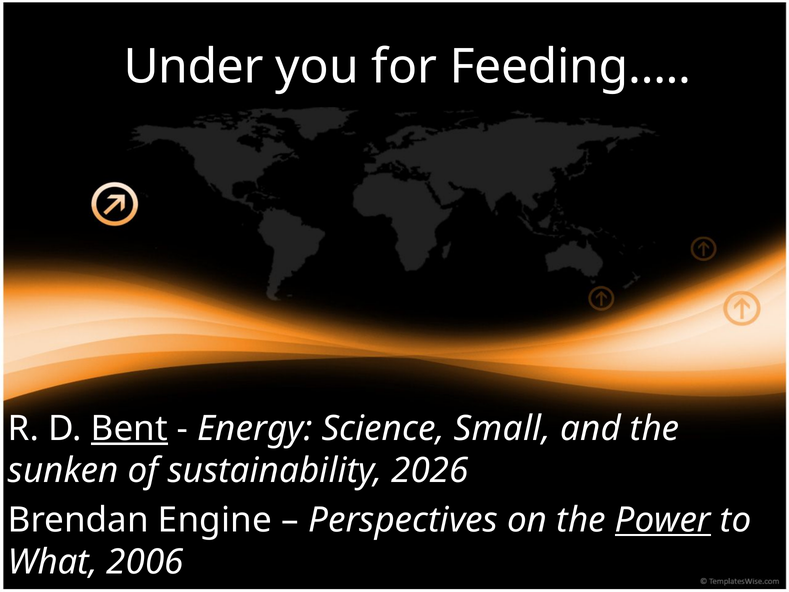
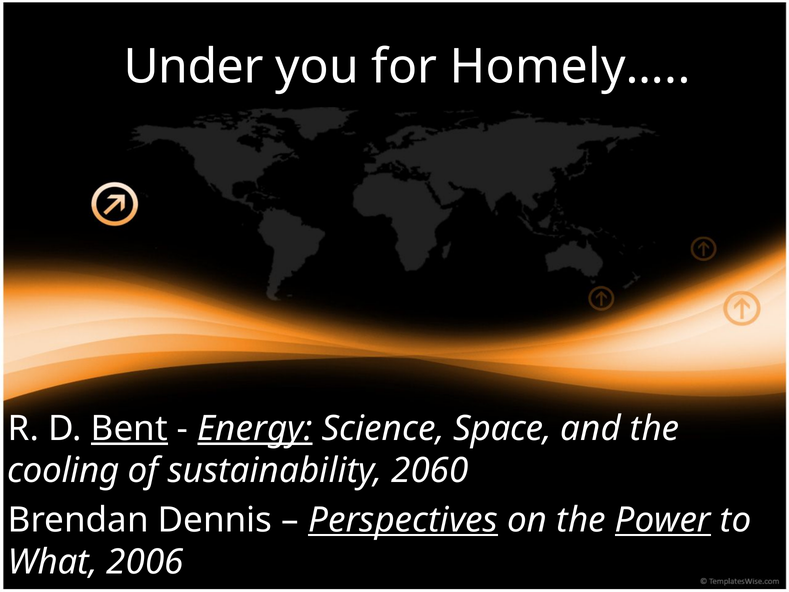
Feeding…: Feeding… -> Homely…
Energy underline: none -> present
Small: Small -> Space
sunken: sunken -> cooling
2026: 2026 -> 2060
Brendan Engine: Engine -> Dennis
Perspectives underline: none -> present
